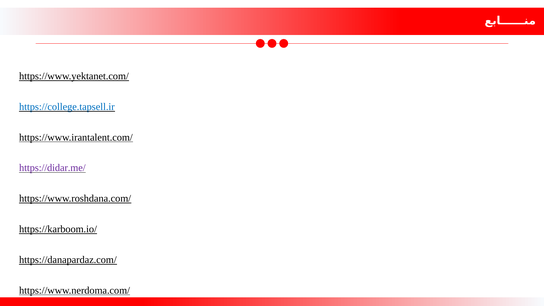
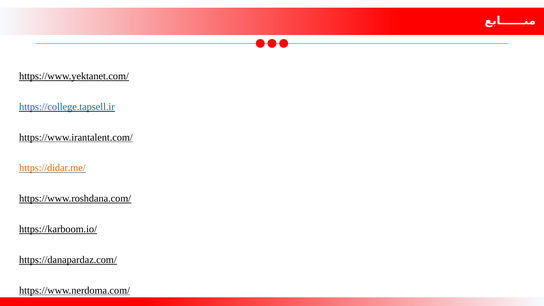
https://didar.me/ colour: purple -> orange
